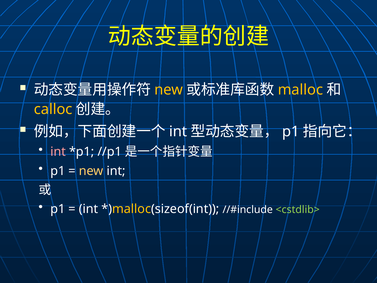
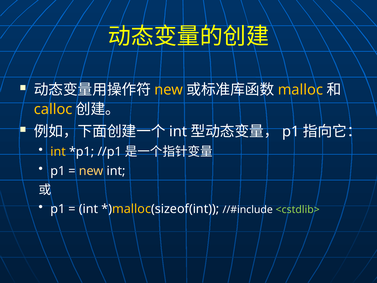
int at (58, 152) colour: pink -> yellow
